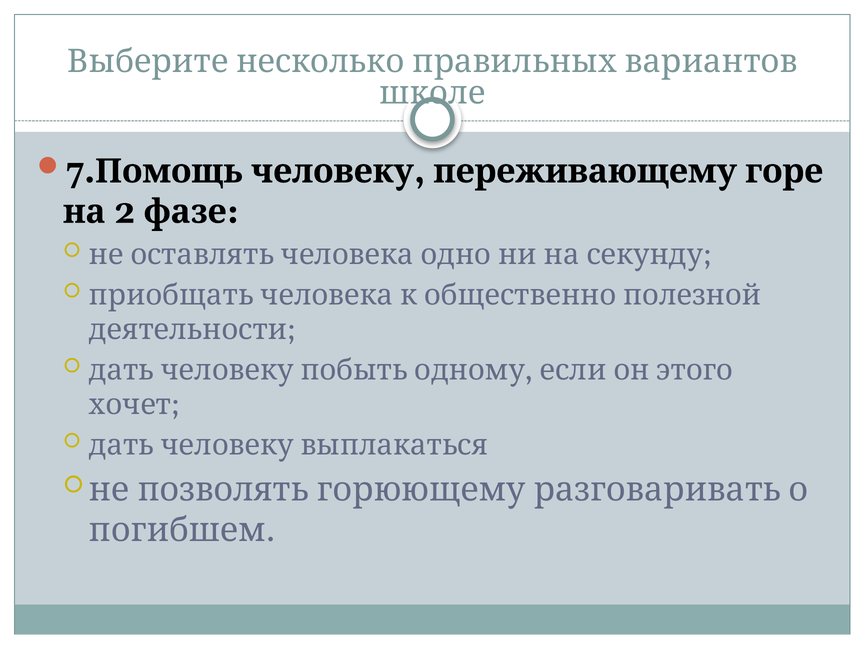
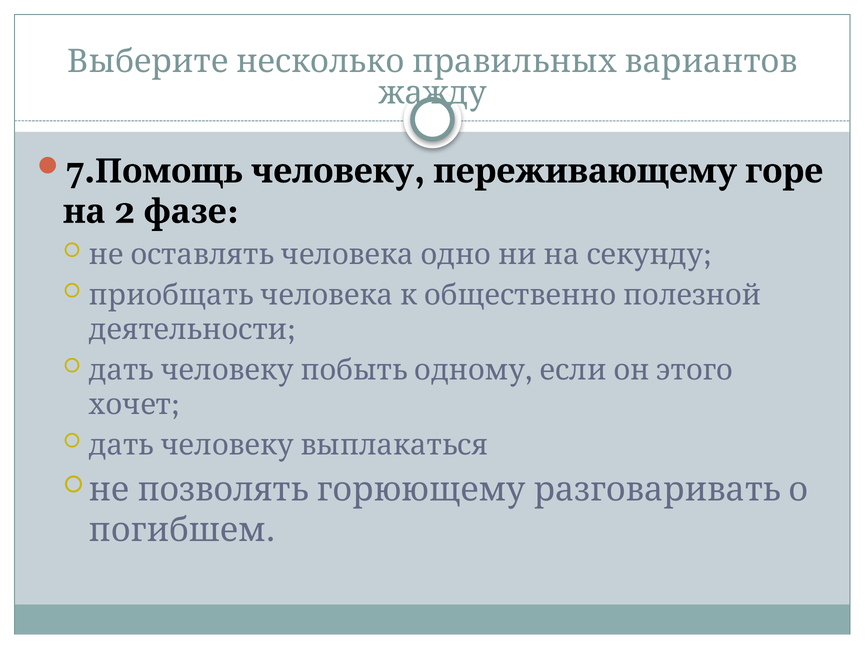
школе: школе -> жажду
